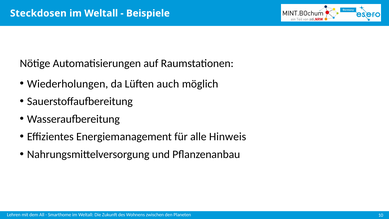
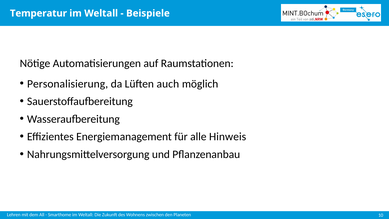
Steckdosen: Steckdosen -> Temperatur
Wiederholungen: Wiederholungen -> Personalisierung
